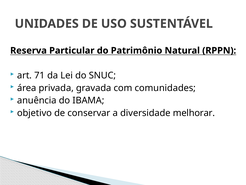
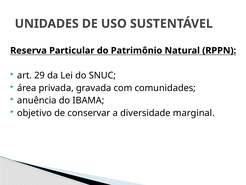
71: 71 -> 29
melhorar: melhorar -> marginal
